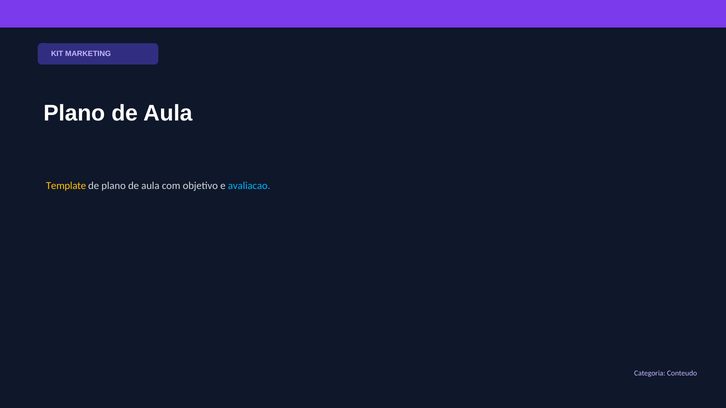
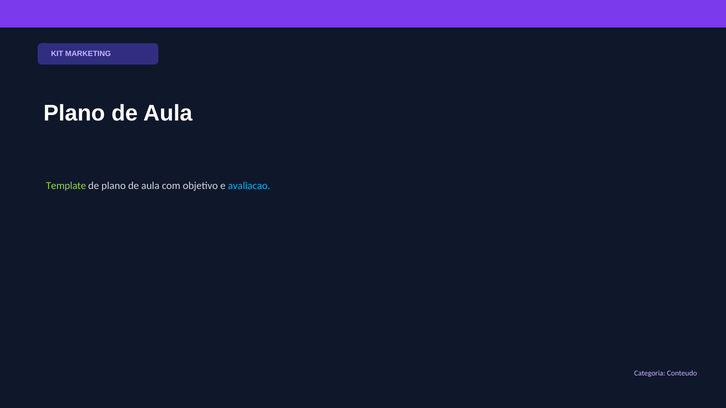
Template colour: yellow -> light green
